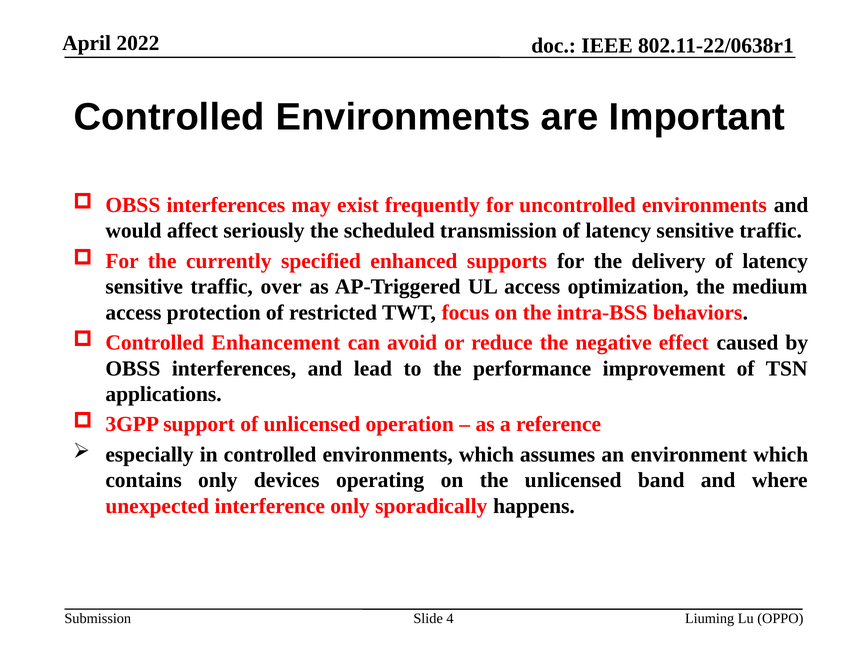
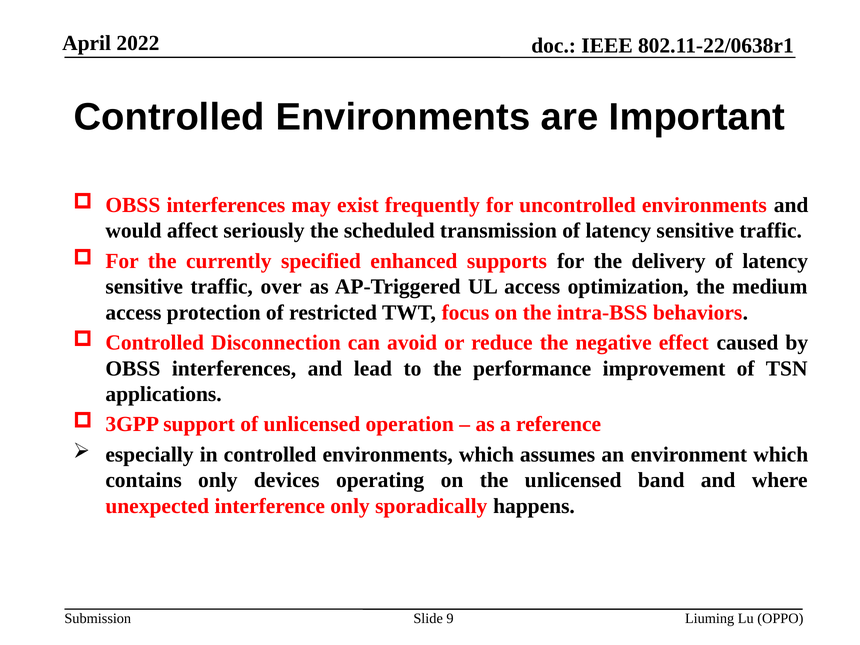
Enhancement: Enhancement -> Disconnection
4: 4 -> 9
